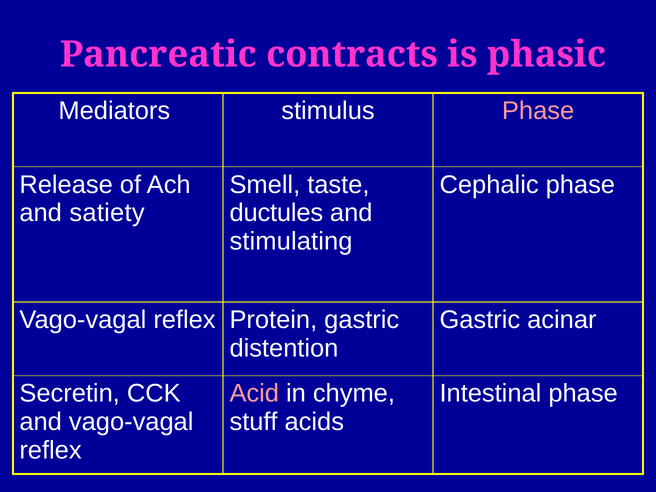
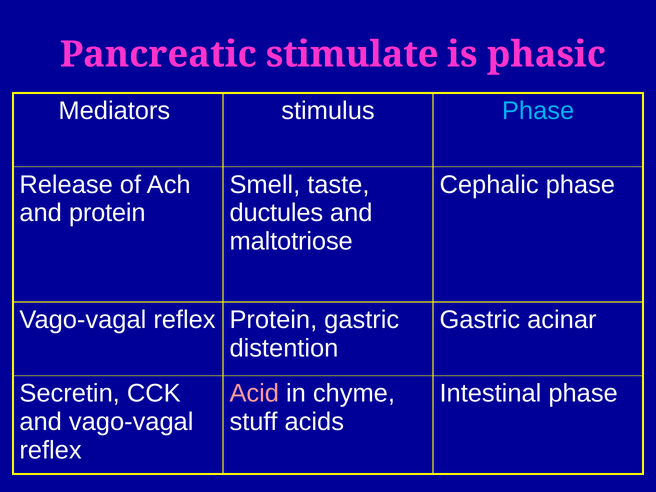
contracts: contracts -> stimulate
Phase at (538, 111) colour: pink -> light blue
and satiety: satiety -> protein
stimulating: stimulating -> maltotriose
